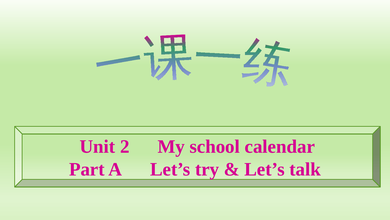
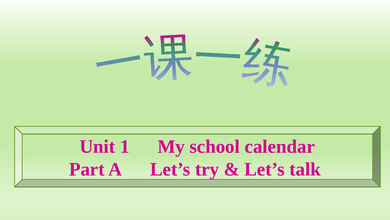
2: 2 -> 1
